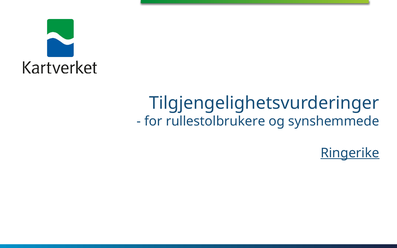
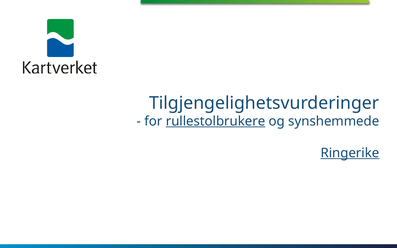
rullestolbrukere underline: none -> present
